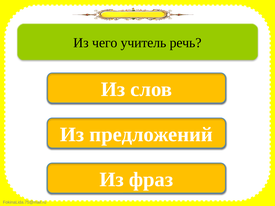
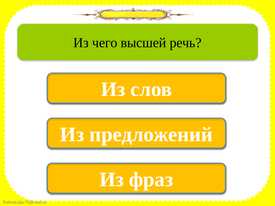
учитель: учитель -> высшей
